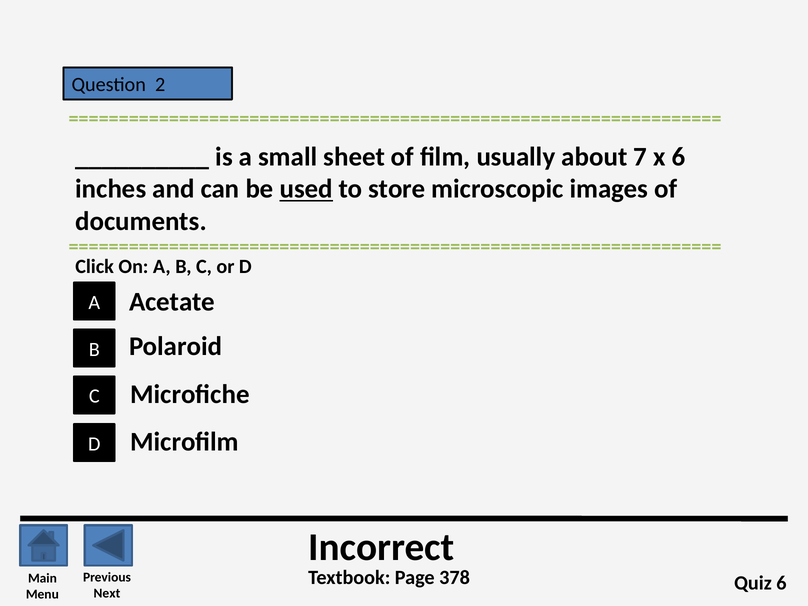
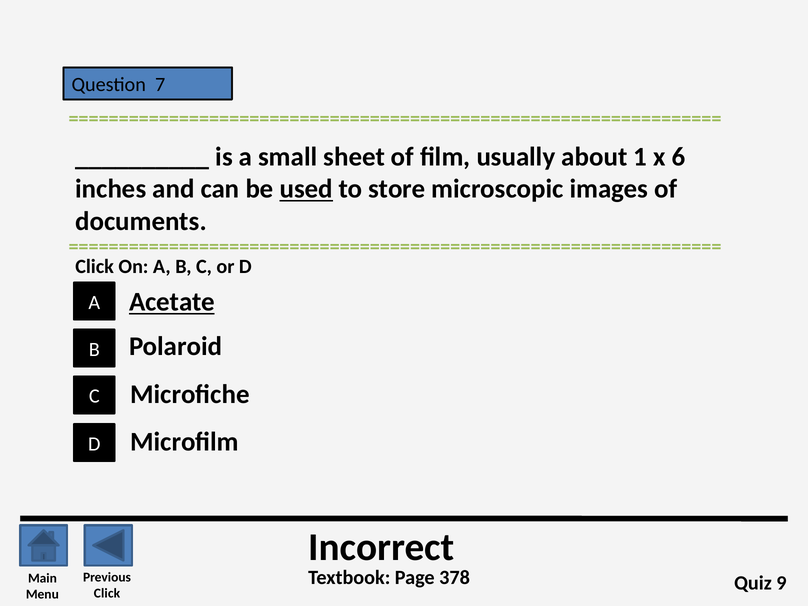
2: 2 -> 7
7: 7 -> 1
Acetate underline: none -> present
Quiz 6: 6 -> 9
Next at (107, 593): Next -> Click
